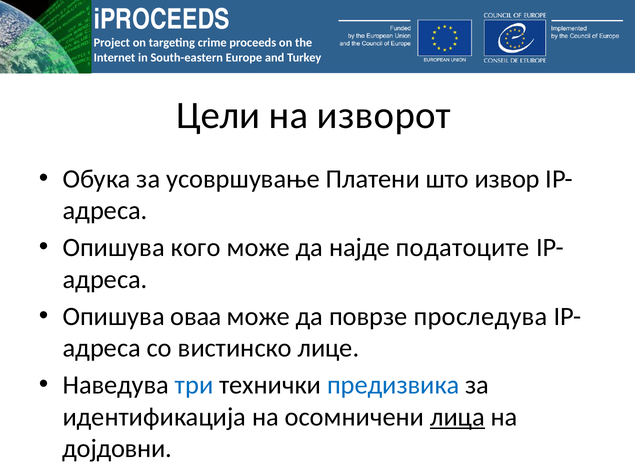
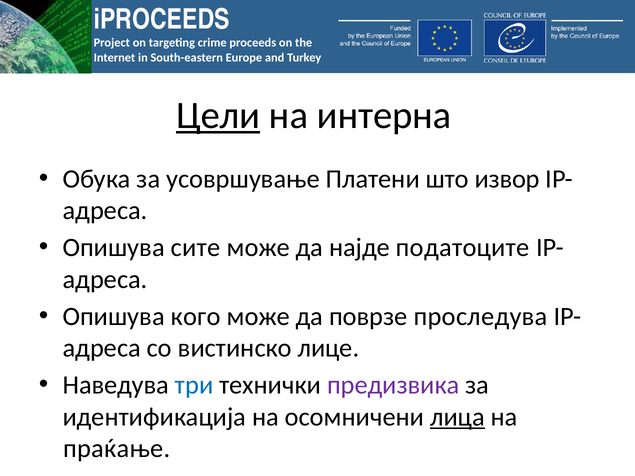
Цели underline: none -> present
изворот: изворот -> интерна
кого: кого -> сите
оваа: оваа -> кого
предизвика colour: blue -> purple
дојдовни: дојдовни -> праќање
